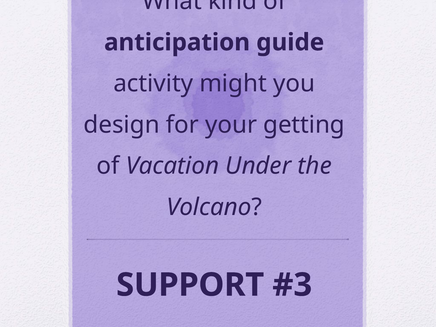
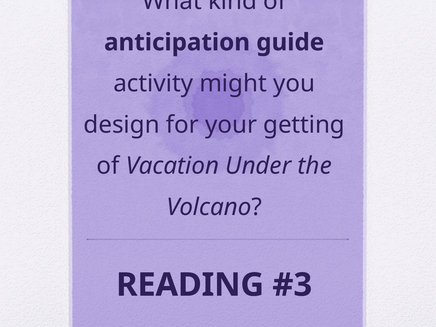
SUPPORT: SUPPORT -> READING
